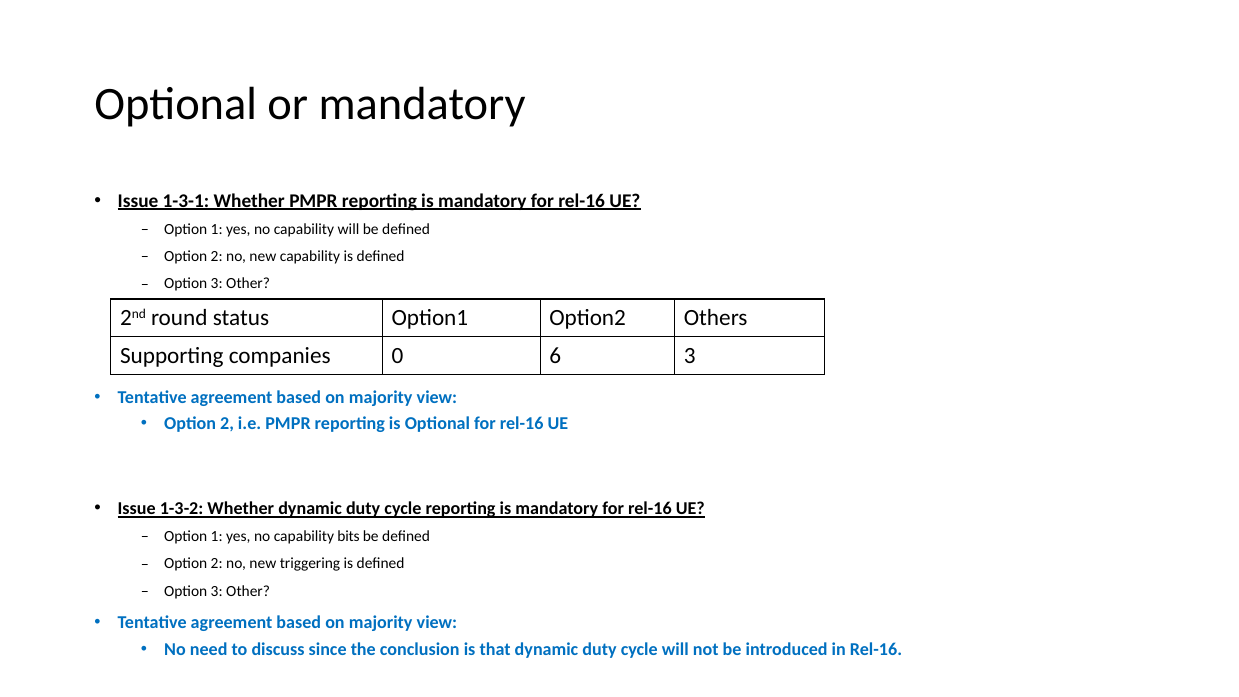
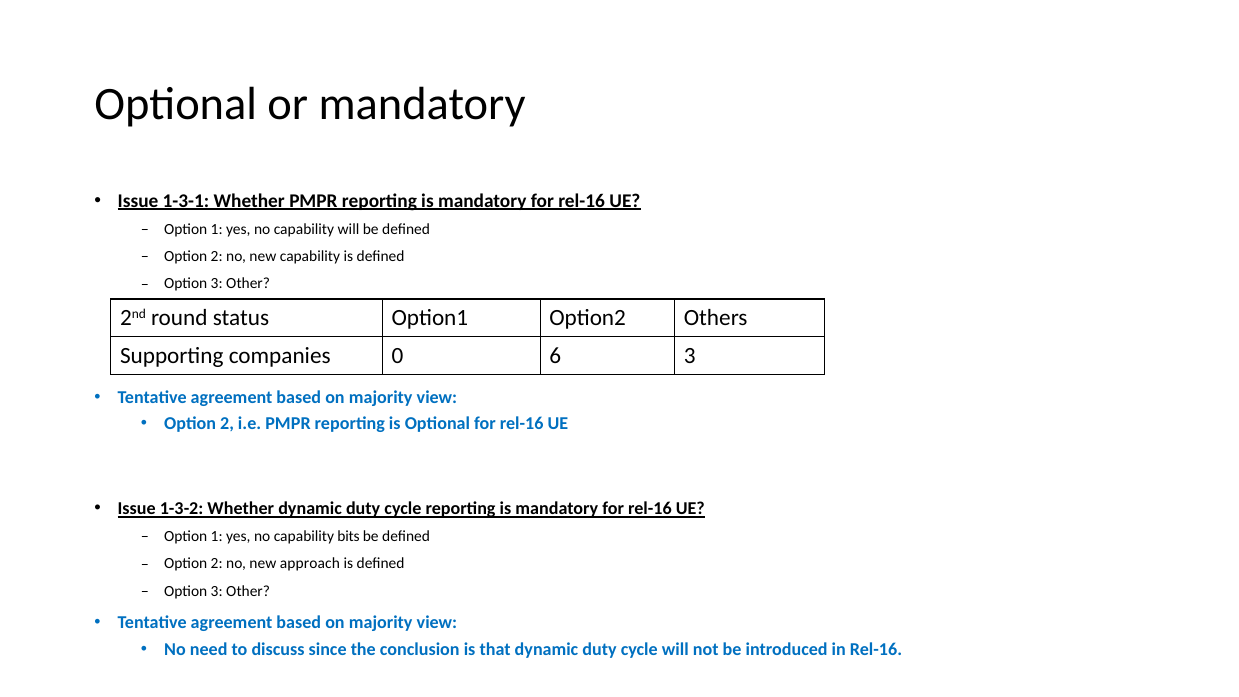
triggering: triggering -> approach
